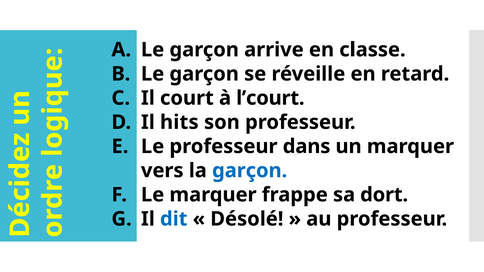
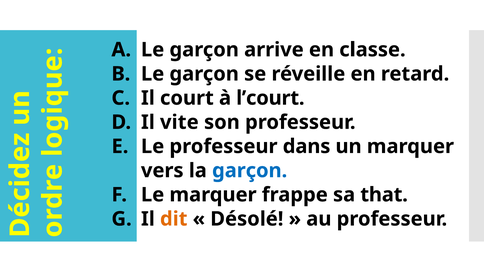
hits: hits -> vite
dort: dort -> that
dit colour: blue -> orange
